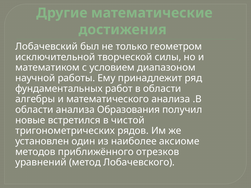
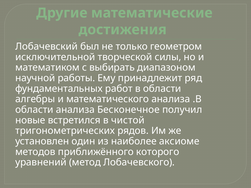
условием: условием -> выбирать
Образования: Образования -> Бесконечное
отрезков: отрезков -> которого
